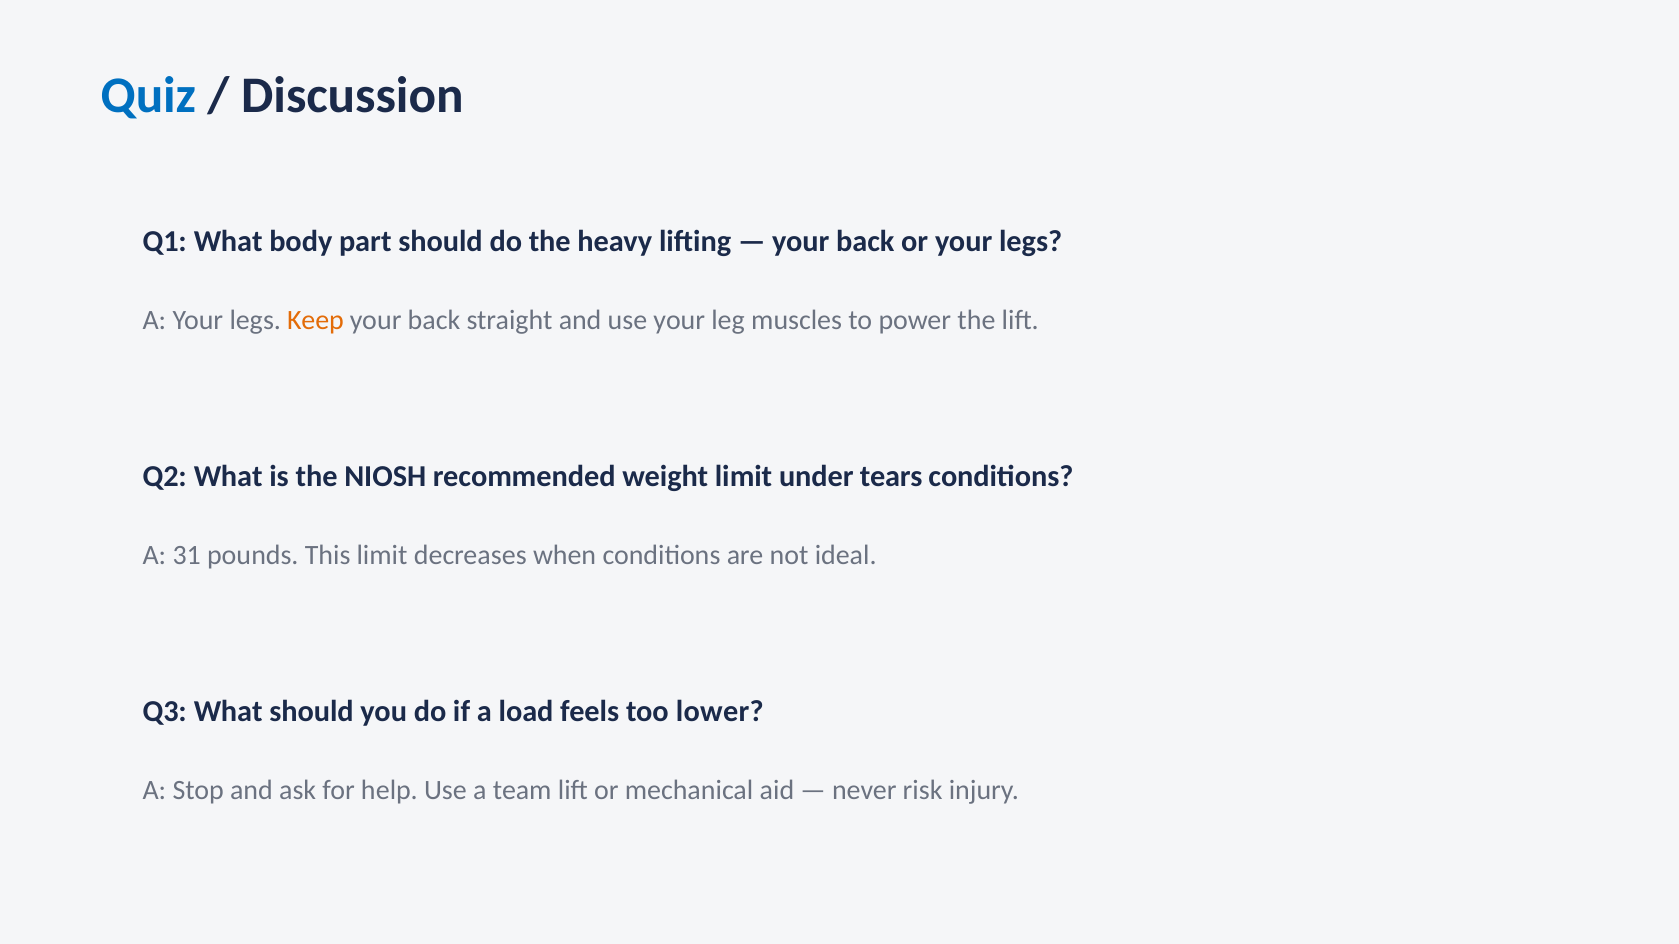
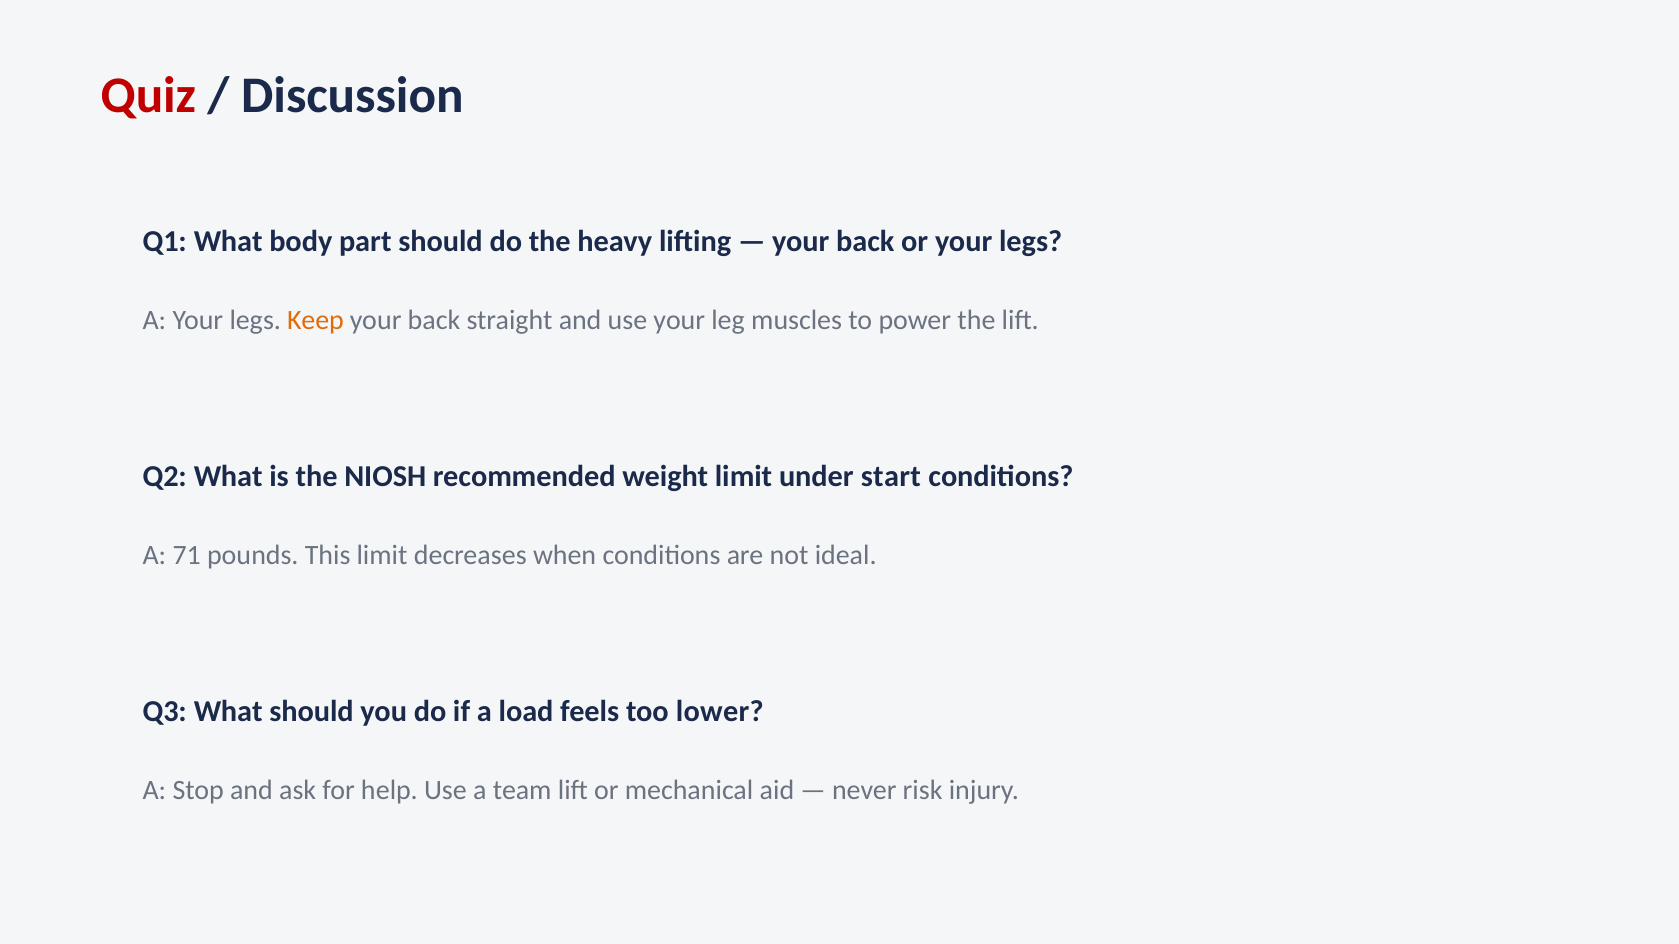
Quiz colour: blue -> red
tears: tears -> start
31: 31 -> 71
